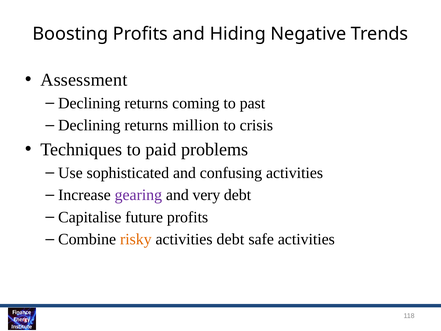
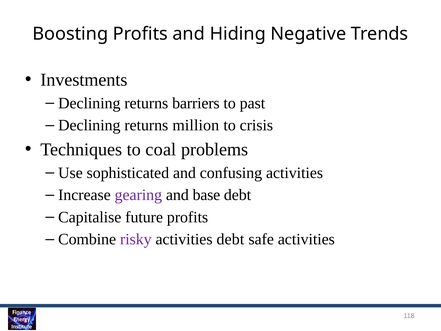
Assessment: Assessment -> Investments
coming: coming -> barriers
paid: paid -> coal
very: very -> base
risky colour: orange -> purple
